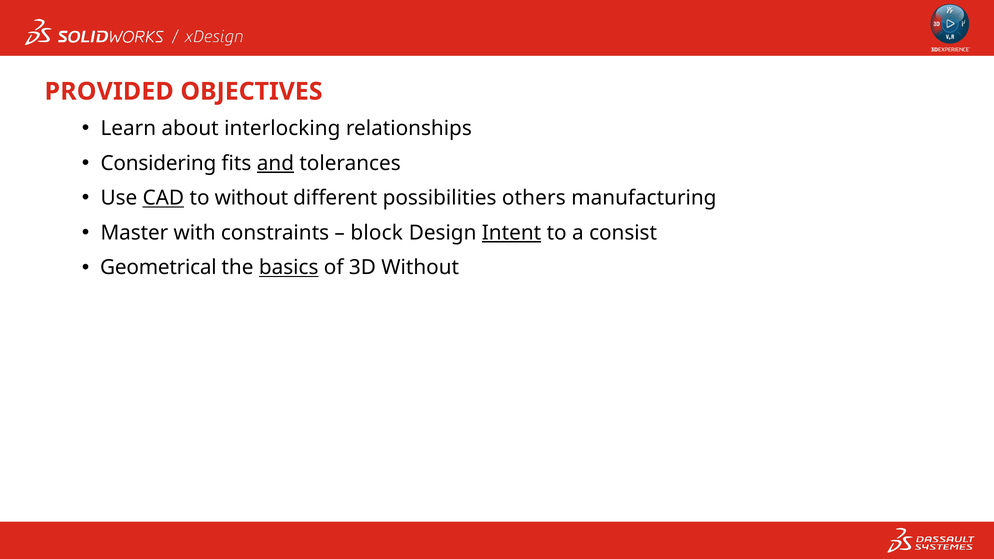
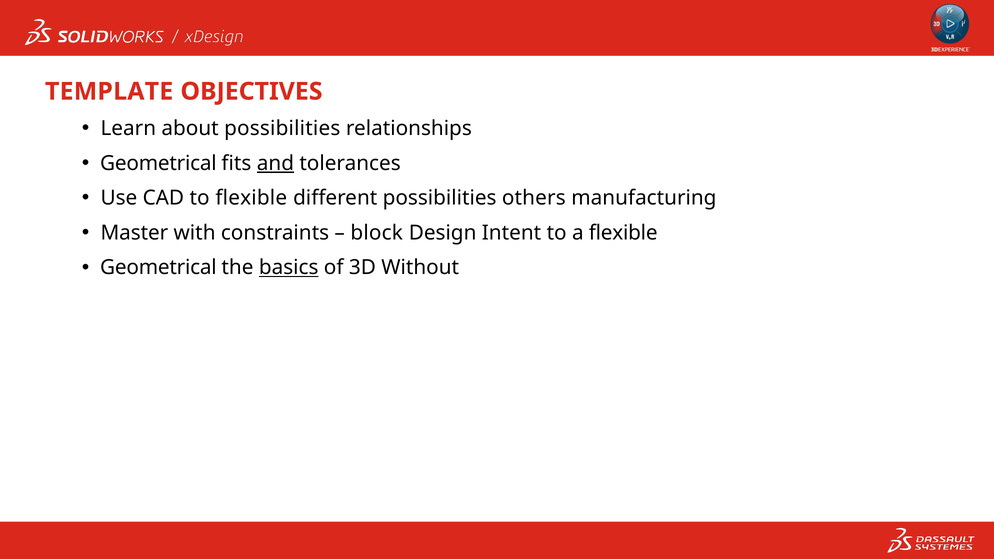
PROVIDED: PROVIDED -> TEMPLATE
about interlocking: interlocking -> possibilities
Considering at (158, 163): Considering -> Geometrical
CAD underline: present -> none
to without: without -> flexible
Intent underline: present -> none
a consist: consist -> flexible
